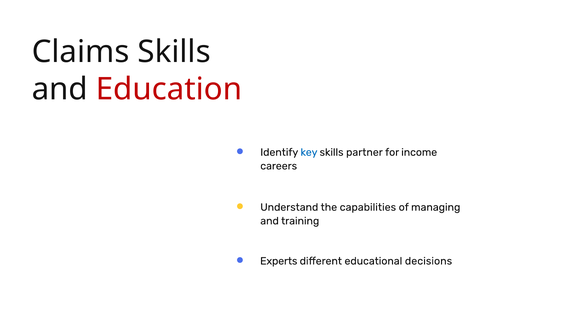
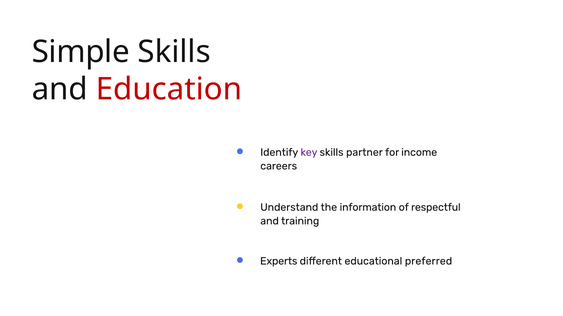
Claims: Claims -> Simple
key colour: blue -> purple
capabilities: capabilities -> information
managing: managing -> respectful
decisions: decisions -> preferred
